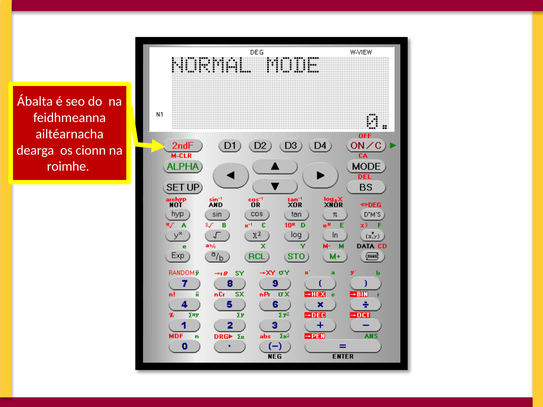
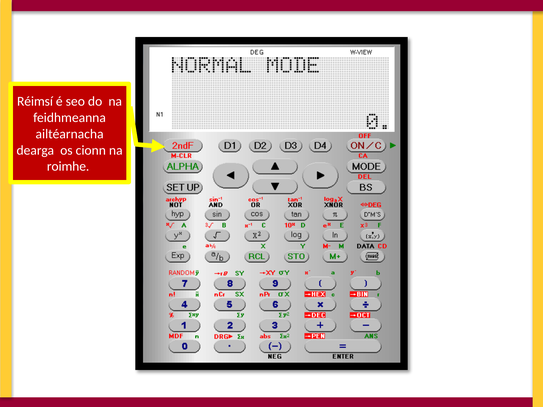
Ábalta: Ábalta -> Réimsí
